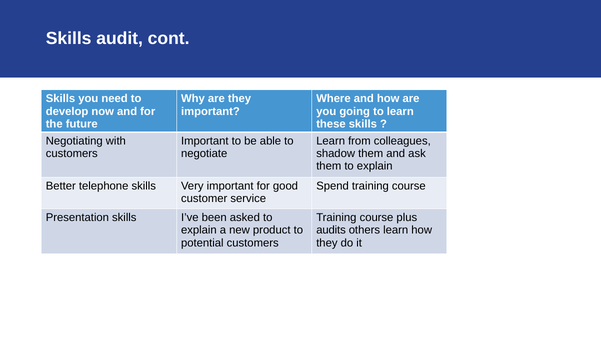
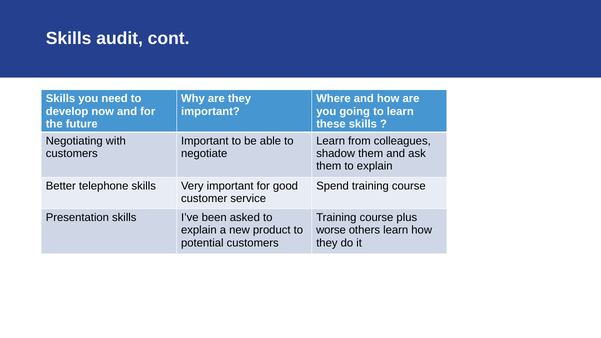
audits: audits -> worse
